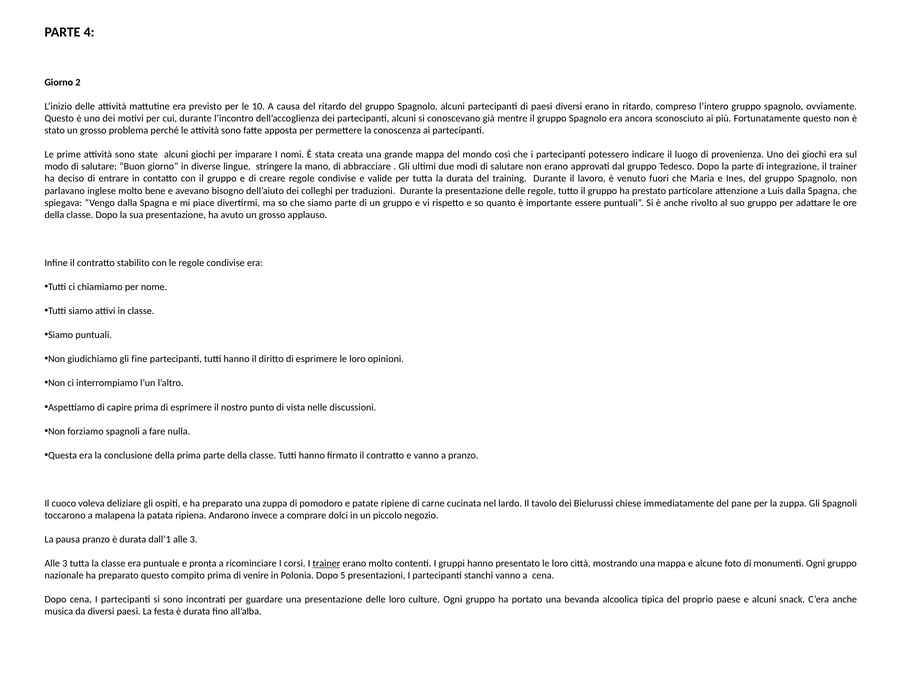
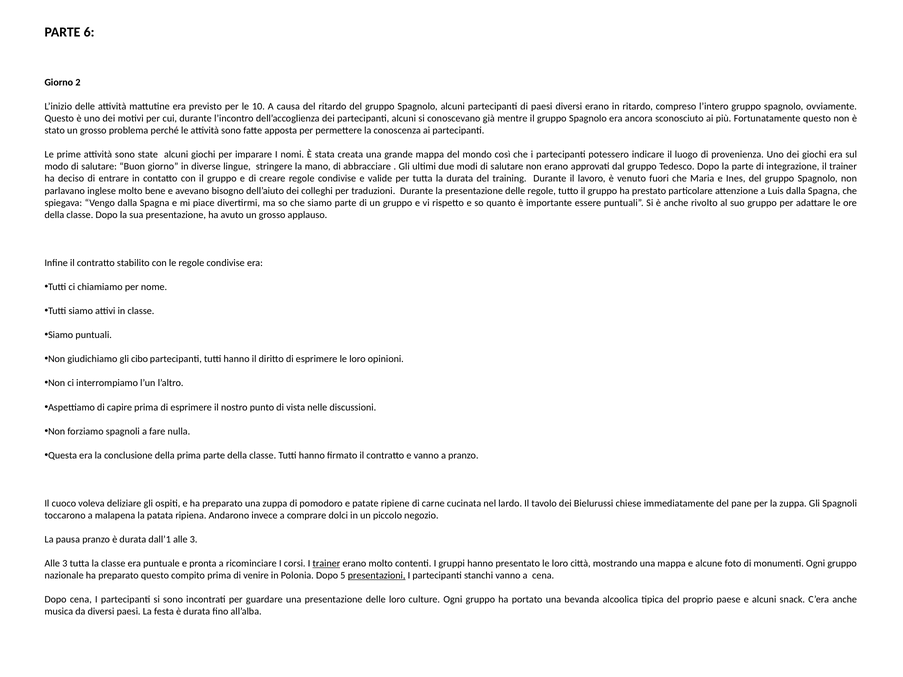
4: 4 -> 6
fine: fine -> cibo
presentazioni underline: none -> present
